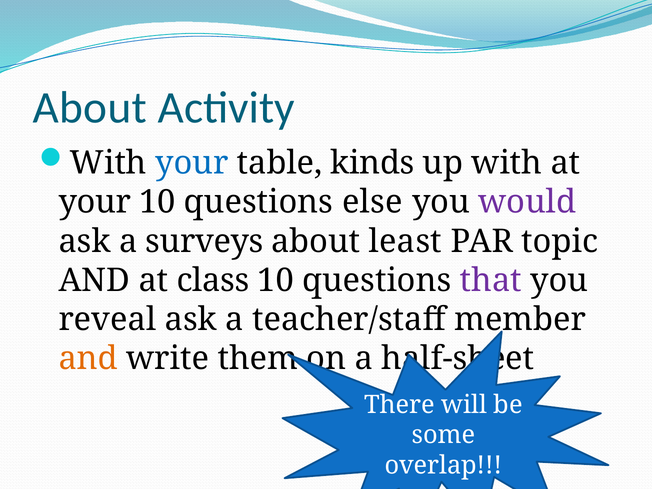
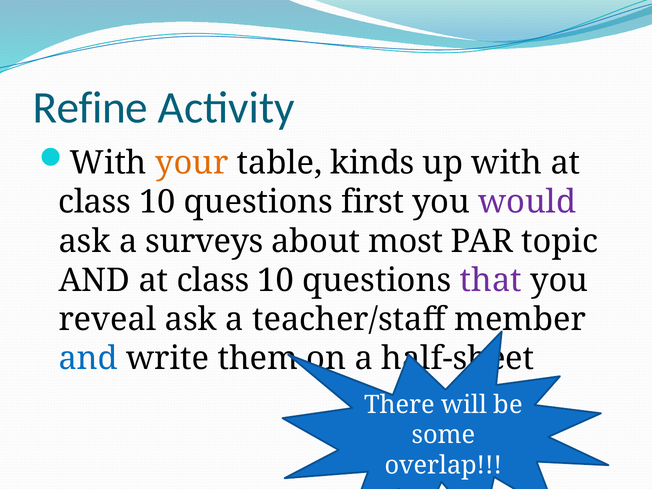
About at (90, 108): About -> Refine
your at (192, 163) colour: blue -> orange
your at (95, 202): your -> class
else: else -> first
least: least -> most
and at (88, 359) colour: orange -> blue
